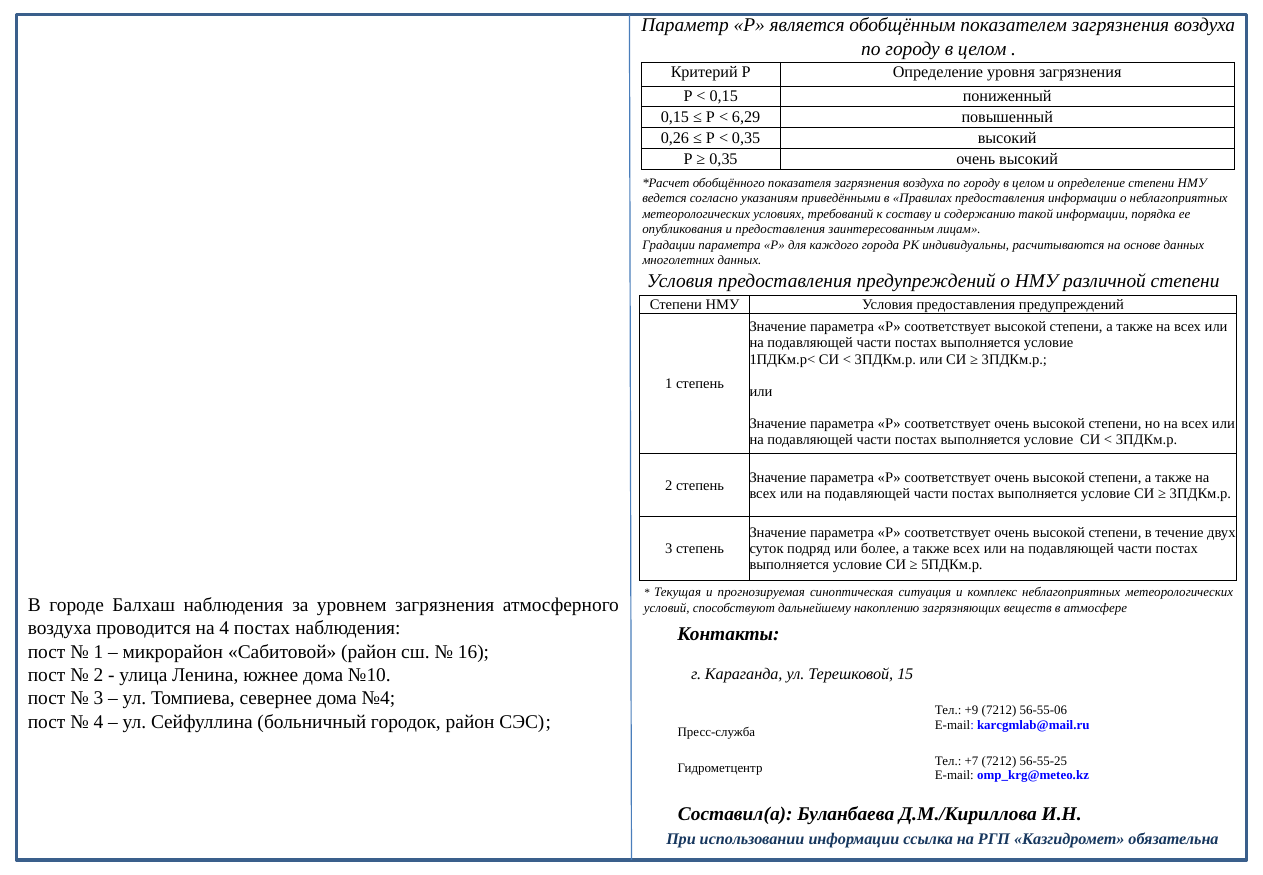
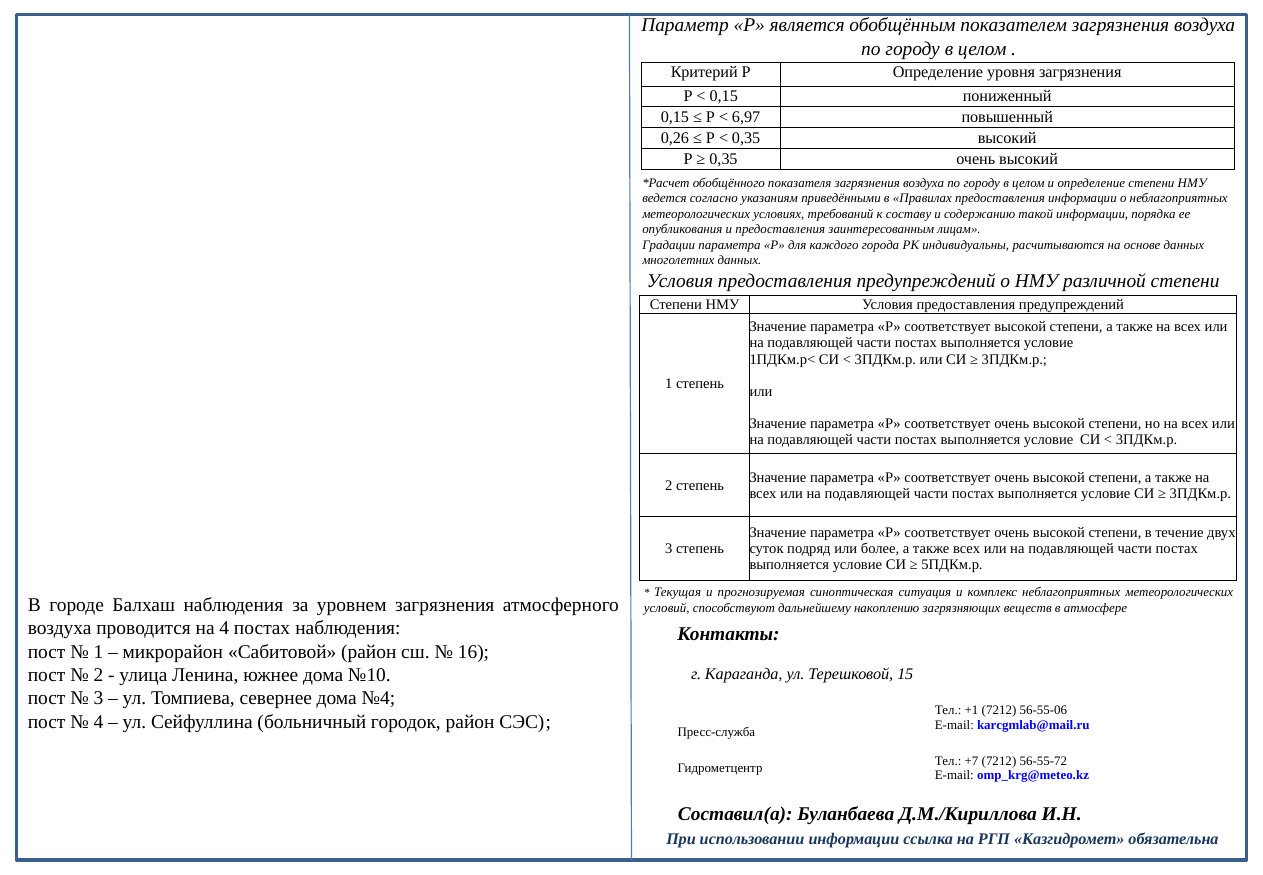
6,29: 6,29 -> 6,97
+9: +9 -> +1
56-55-25: 56-55-25 -> 56-55-72
